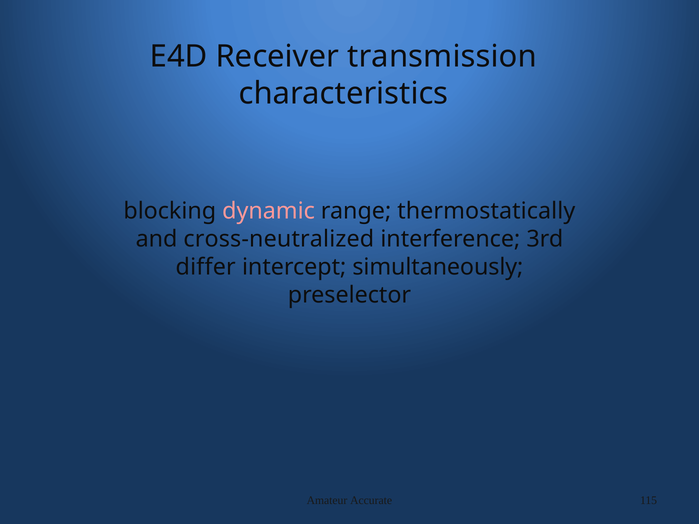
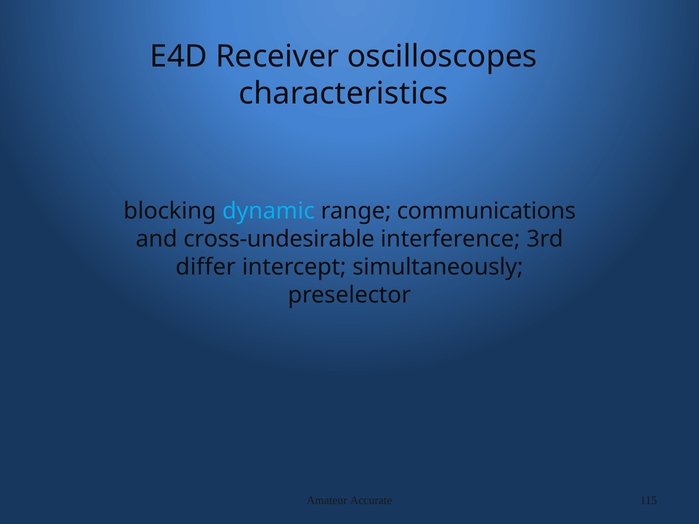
transmission: transmission -> oscilloscopes
dynamic colour: pink -> light blue
thermostatically: thermostatically -> communications
cross-neutralized: cross-neutralized -> cross-undesirable
